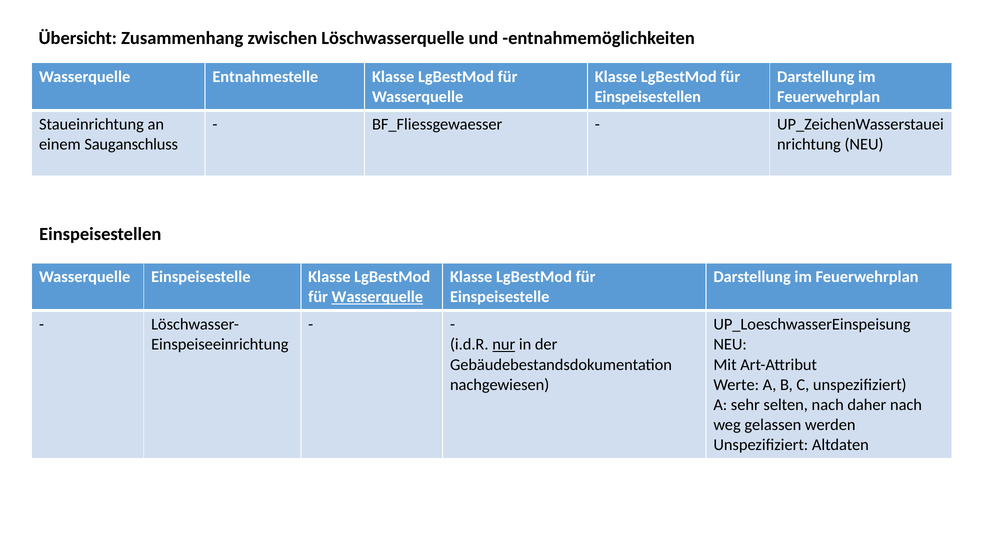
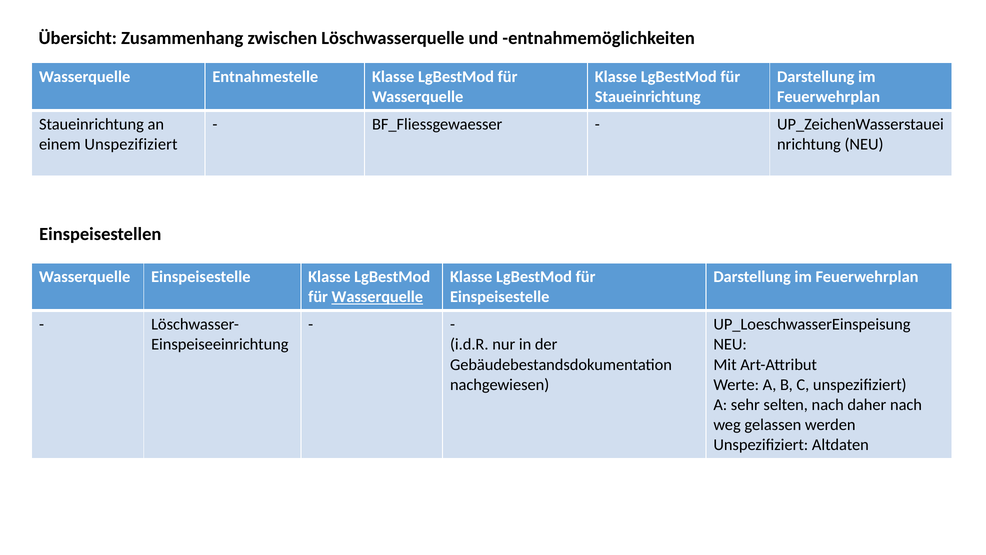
Einspeisestellen at (648, 97): Einspeisestellen -> Staueinrichtung
einem Sauganschluss: Sauganschluss -> Unspezifiziert
nur underline: present -> none
